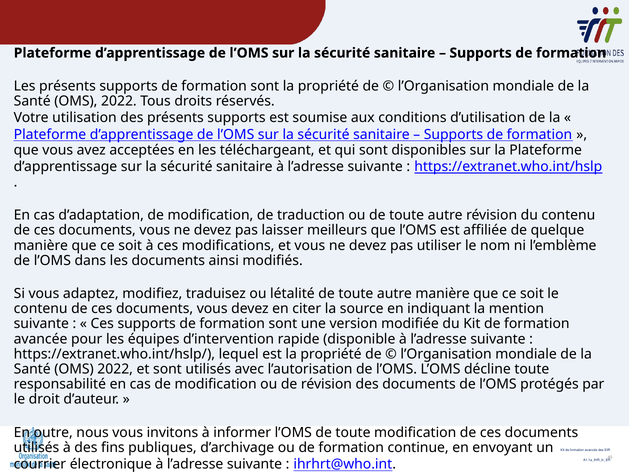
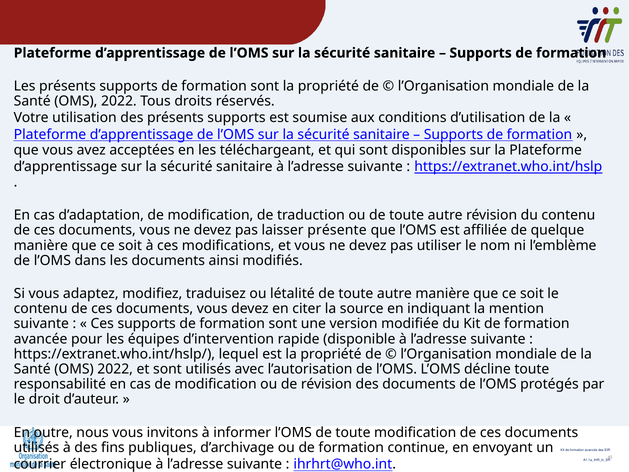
meilleurs: meilleurs -> présente
